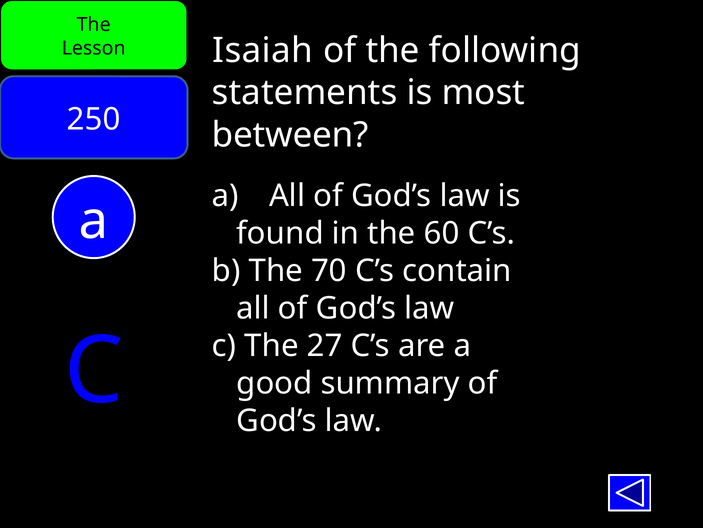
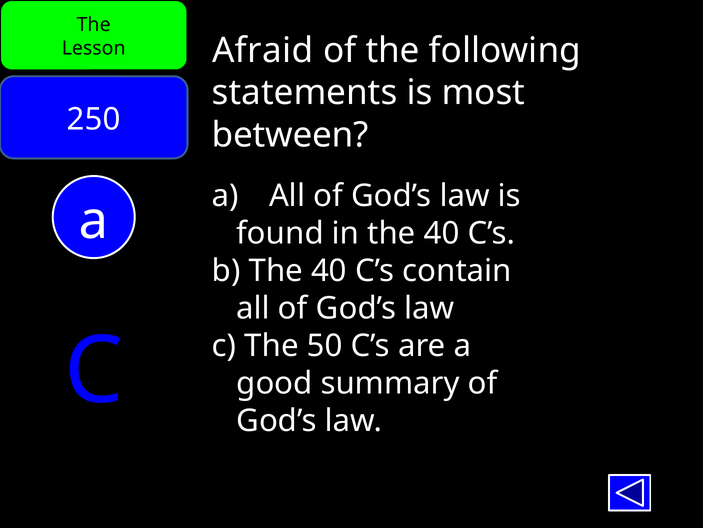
Isaiah: Isaiah -> Afraid
in the 60: 60 -> 40
b The 70: 70 -> 40
27: 27 -> 50
